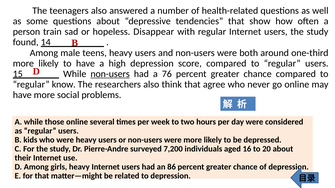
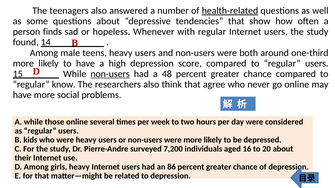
health-related underline: none -> present
train: train -> finds
Disappear: Disappear -> Whenever
76: 76 -> 48
